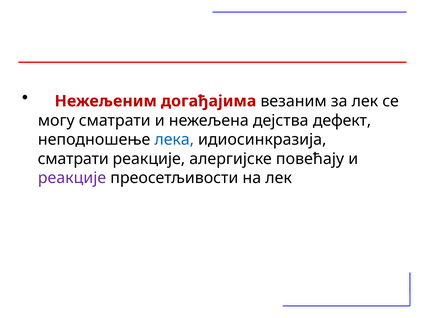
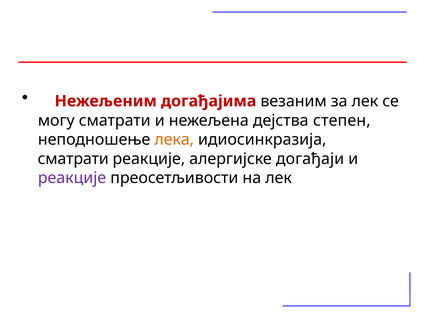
дефект: дефект -> степен
лека colour: blue -> orange
повећају: повећају -> догађаји
